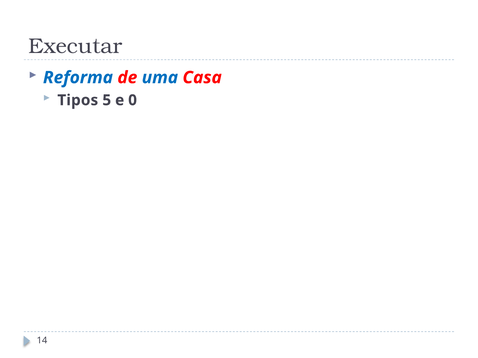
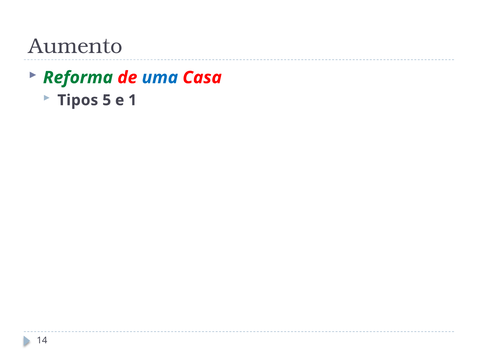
Executar: Executar -> Aumento
Reforma colour: blue -> green
0: 0 -> 1
